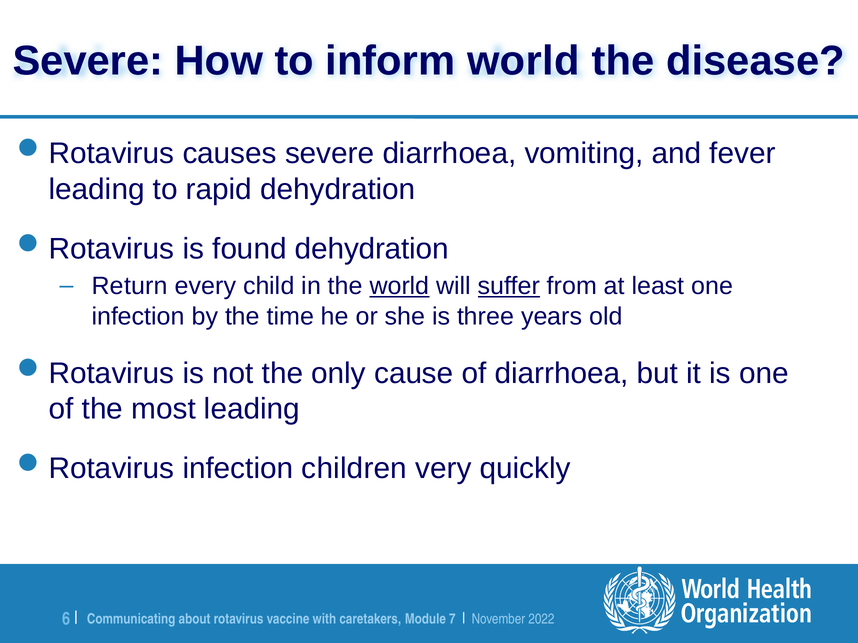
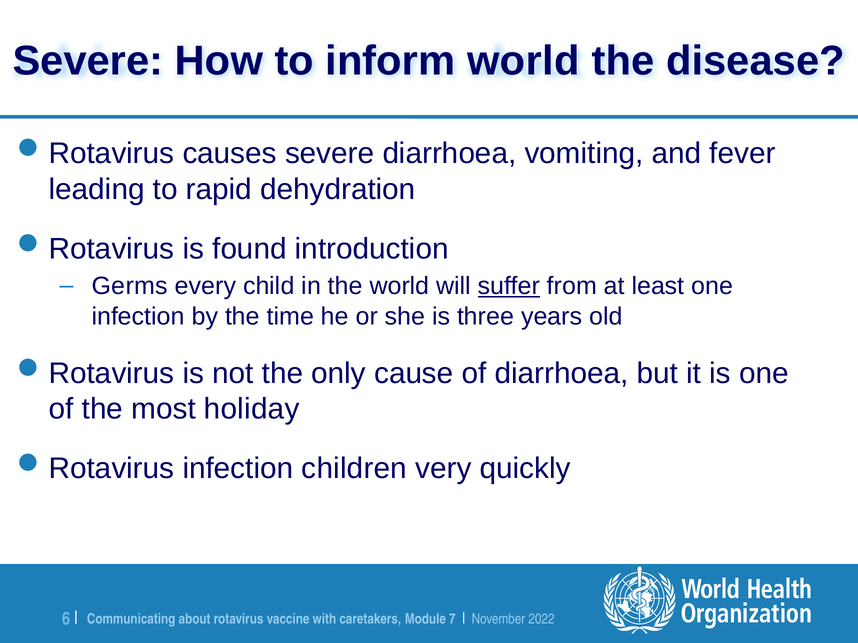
found dehydration: dehydration -> introduction
Return: Return -> Germs
world at (399, 286) underline: present -> none
most leading: leading -> holiday
